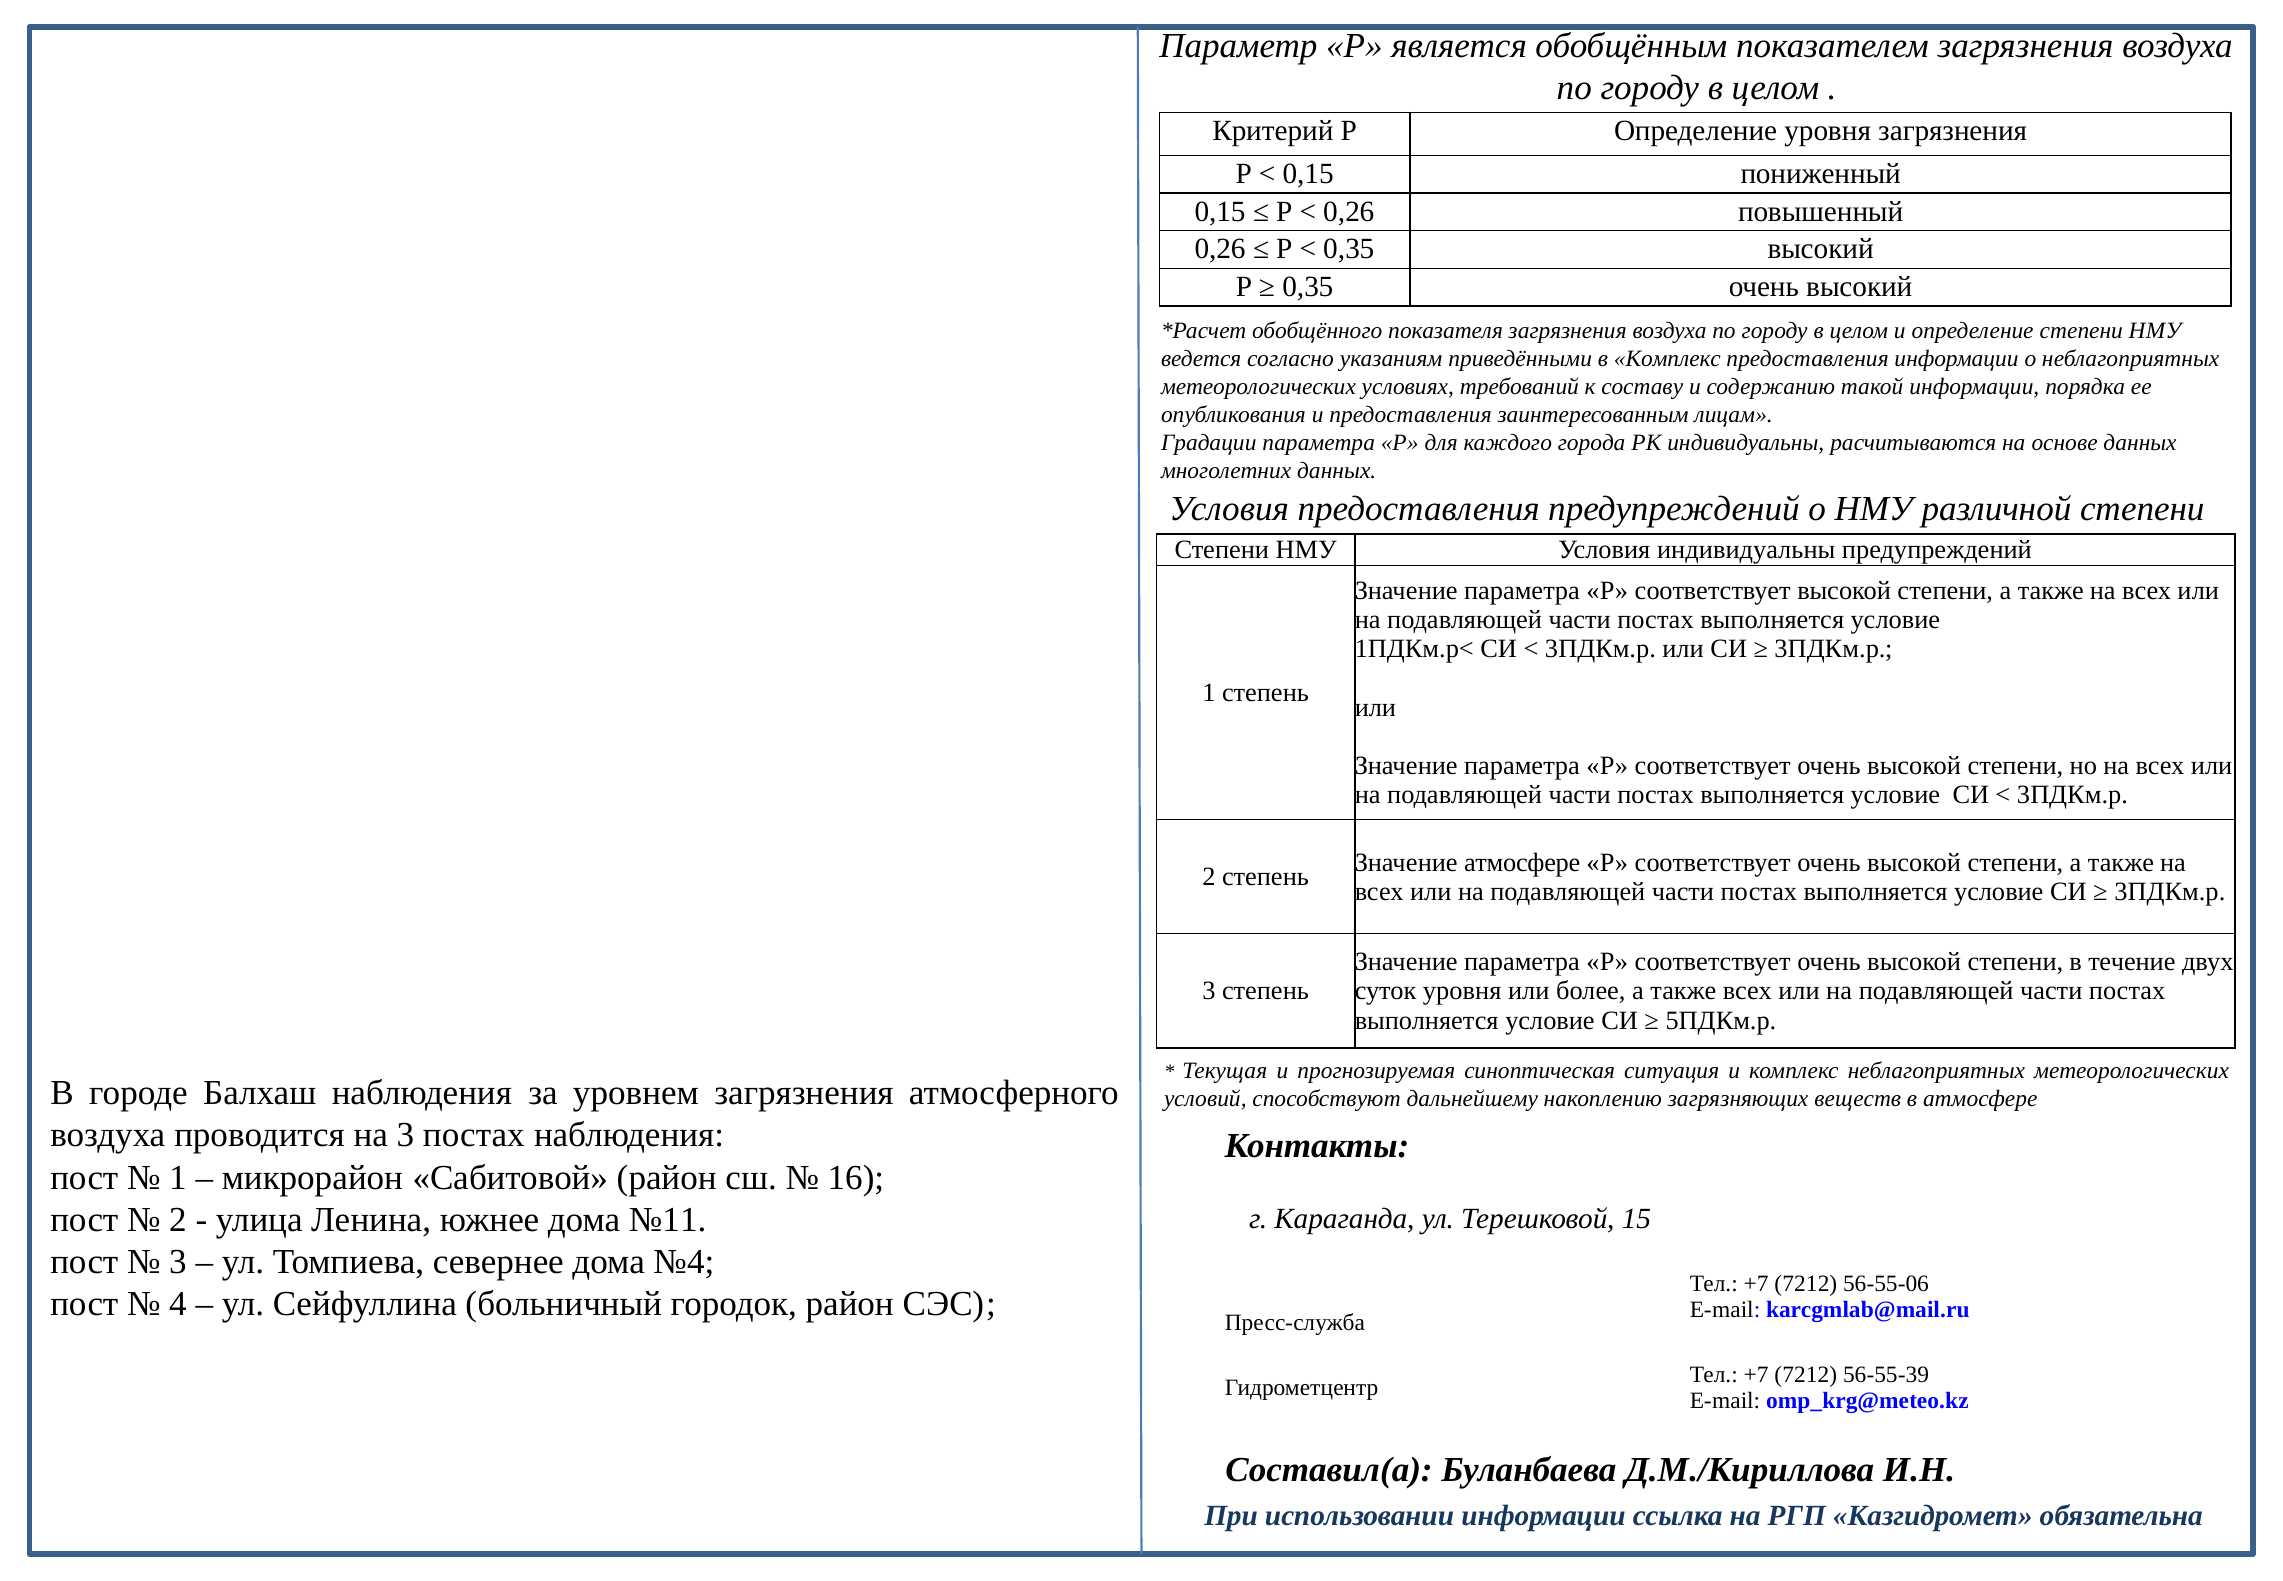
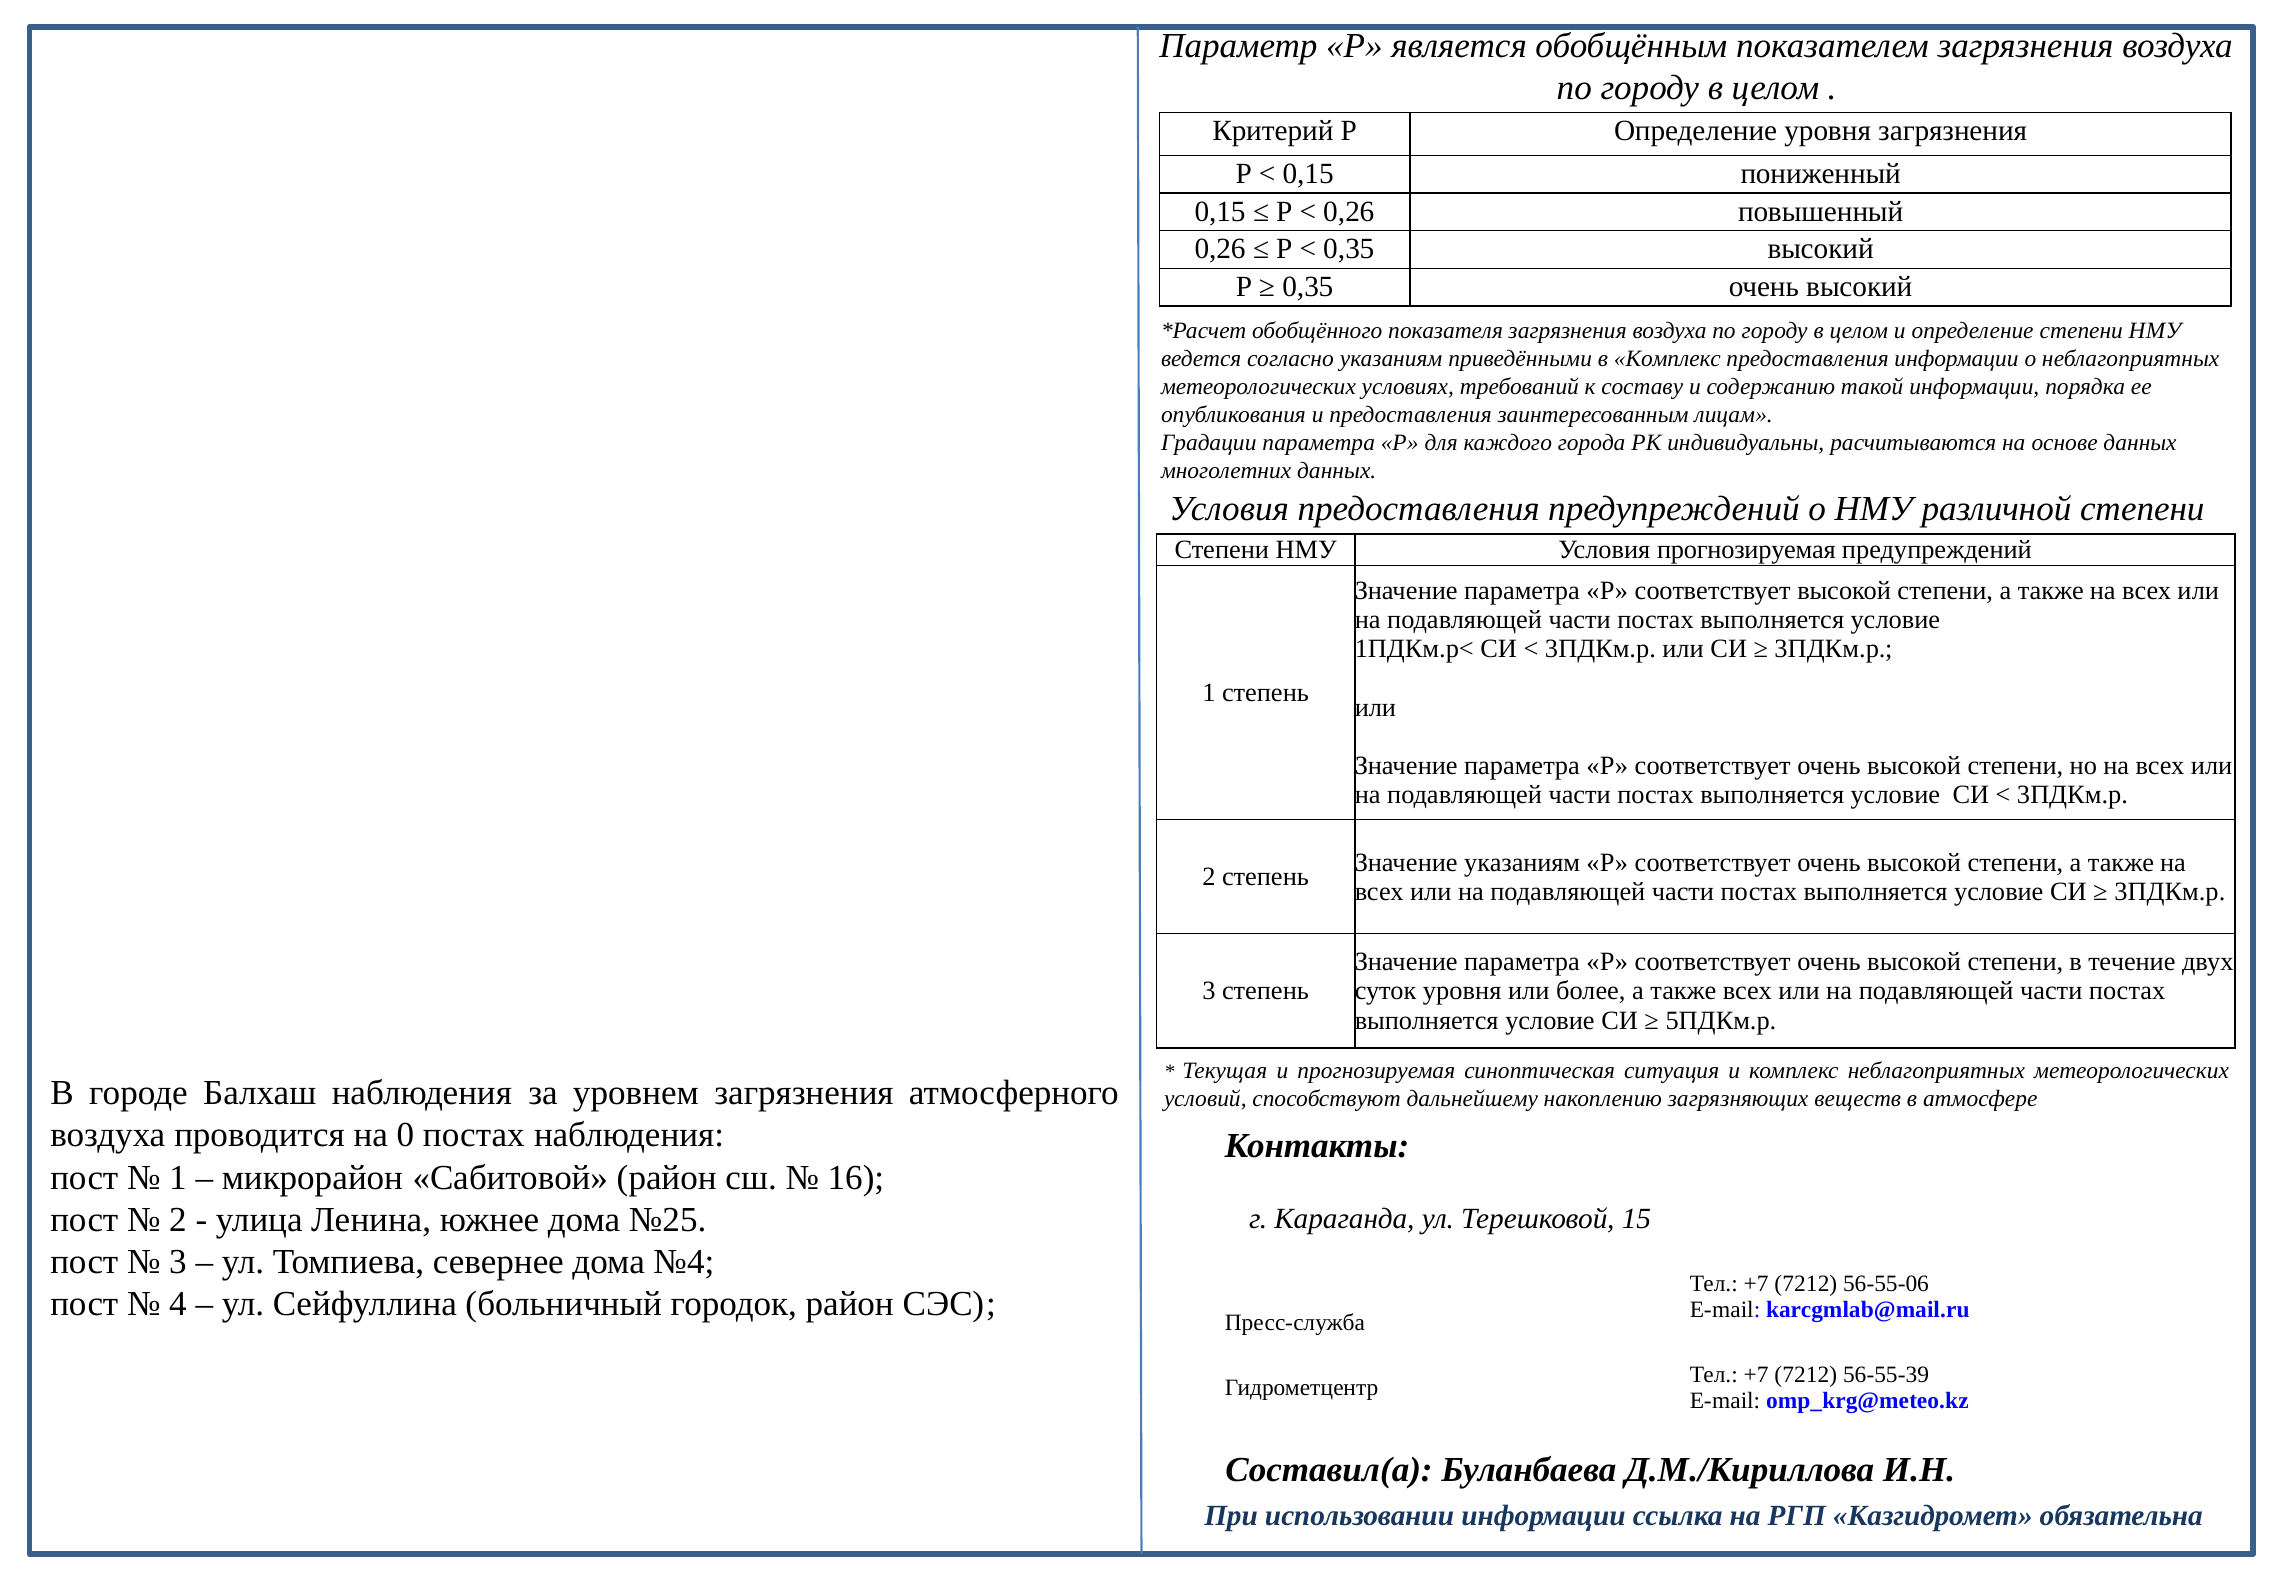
Условия индивидуальны: индивидуальны -> прогнозируемая
Значение атмосфере: атмосфере -> указаниям
на 3: 3 -> 0
№11: №11 -> №25
